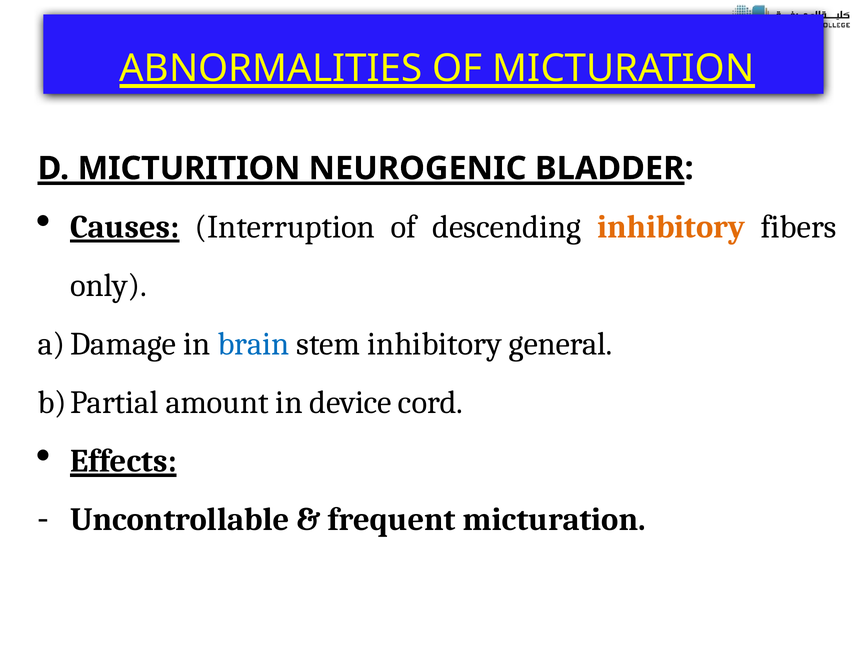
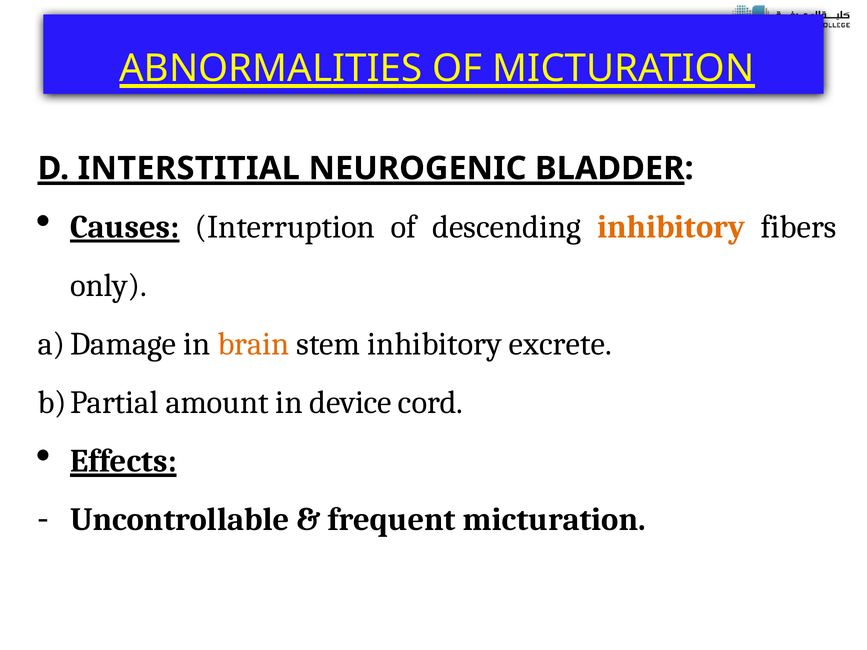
MICTURITION: MICTURITION -> INTERSTITIAL
brain colour: blue -> orange
general: general -> excrete
